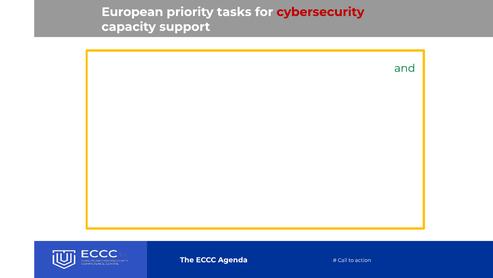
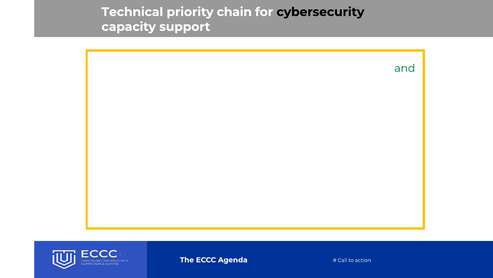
European: European -> Technical
tasks: tasks -> chain
cybersecurity at (320, 12) colour: red -> black
